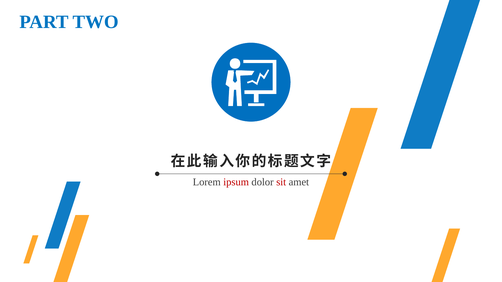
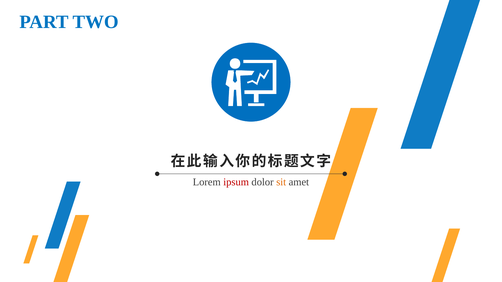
sit colour: red -> orange
